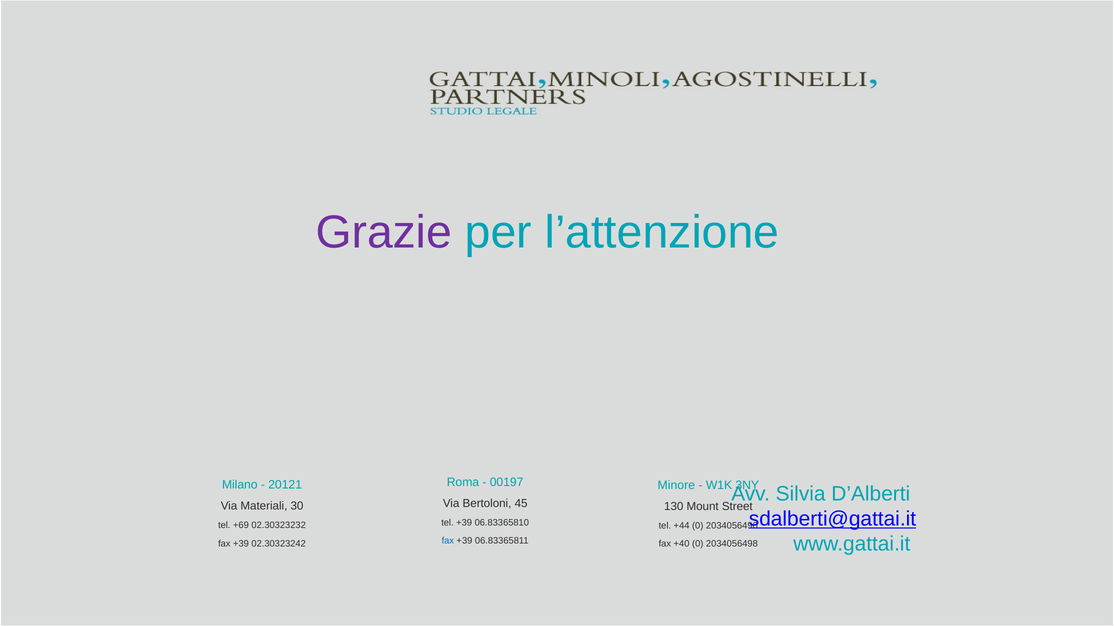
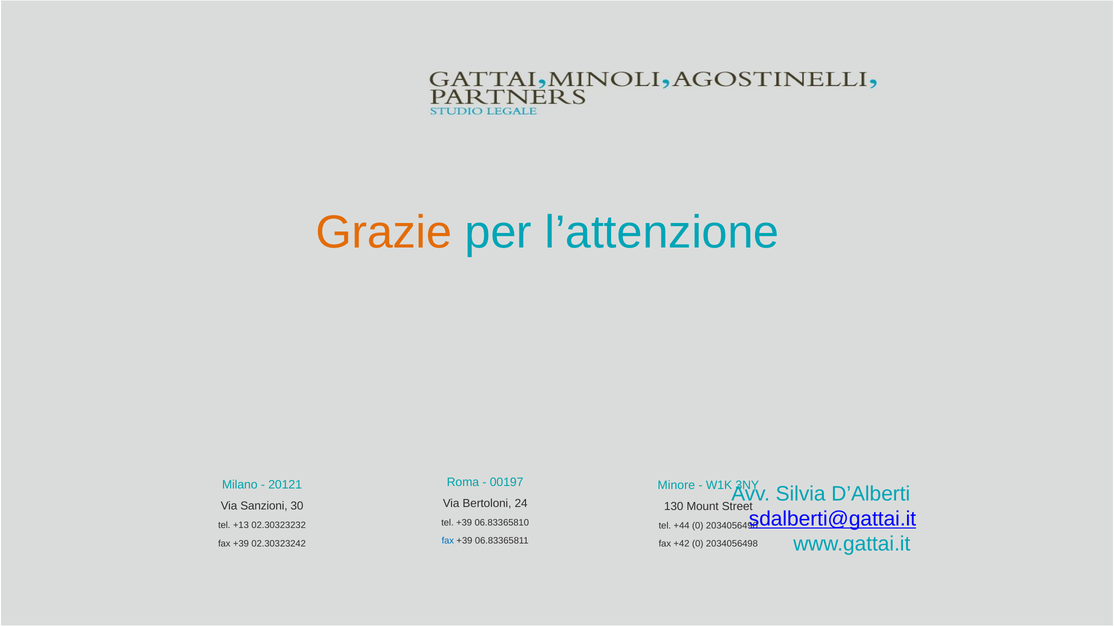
Grazie colour: purple -> orange
45: 45 -> 24
Materiali: Materiali -> Sanzioni
+69: +69 -> +13
+40: +40 -> +42
